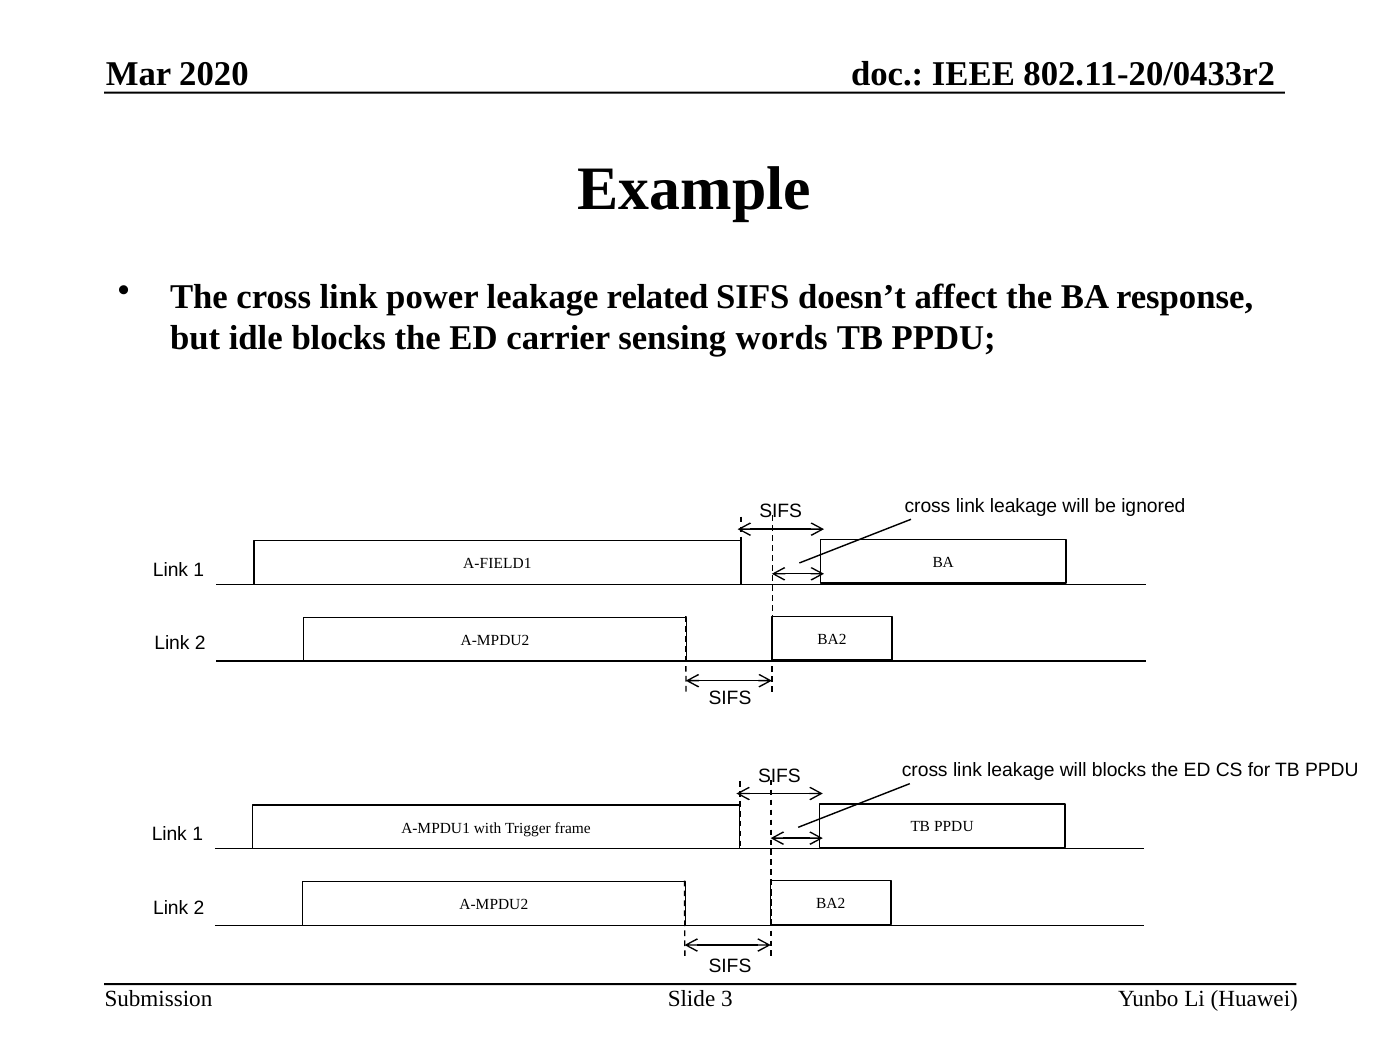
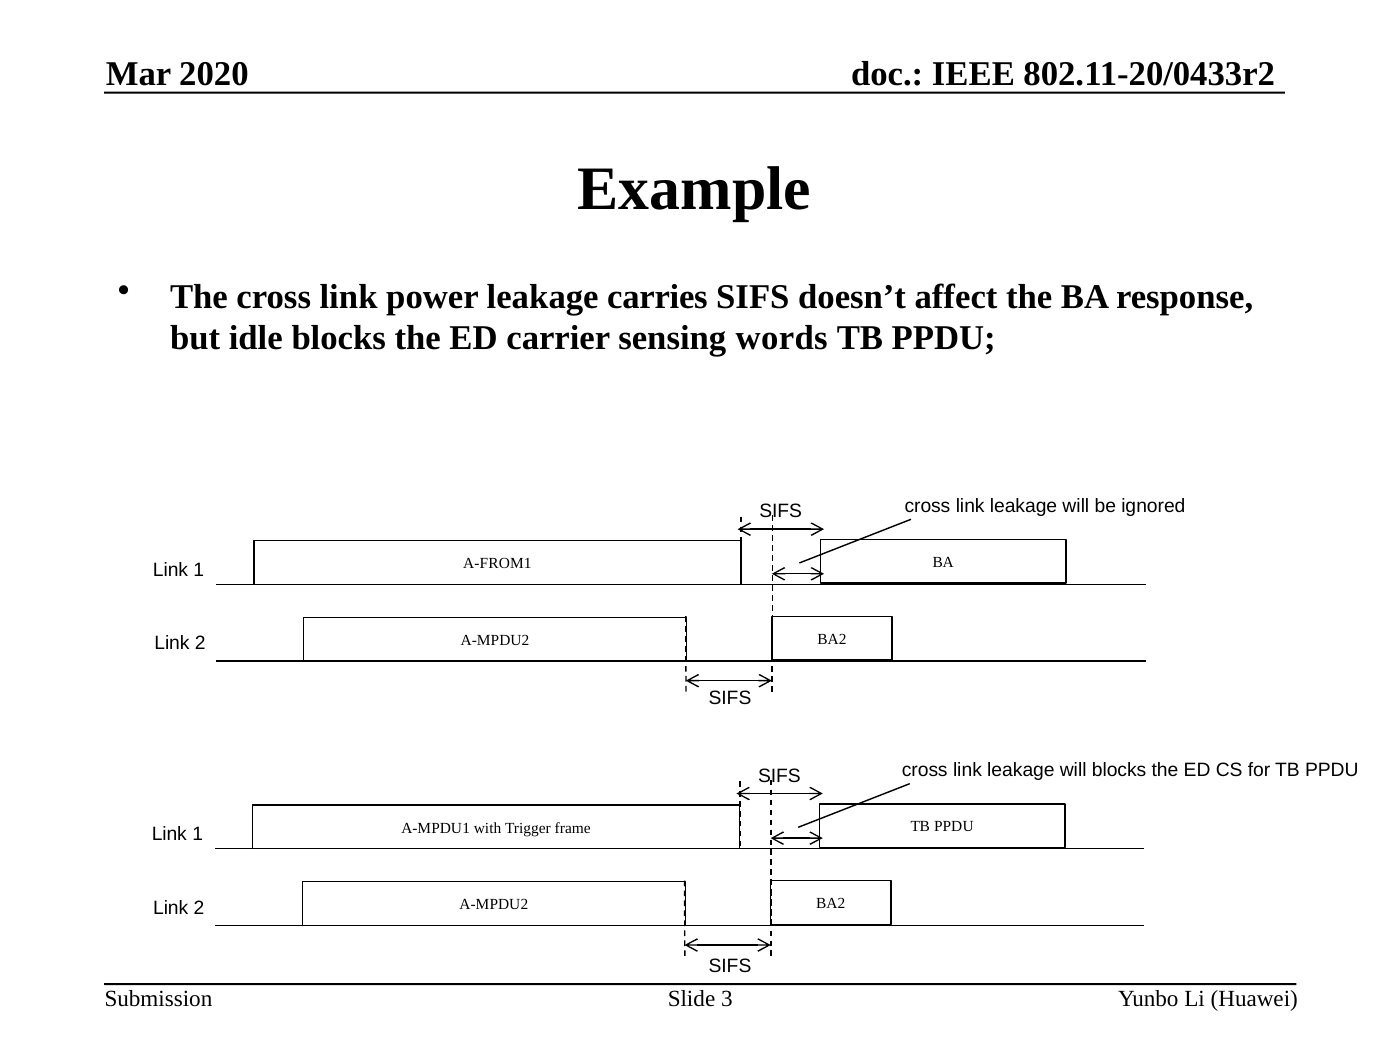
related: related -> carries
A-FIELD1: A-FIELD1 -> A-FROM1
